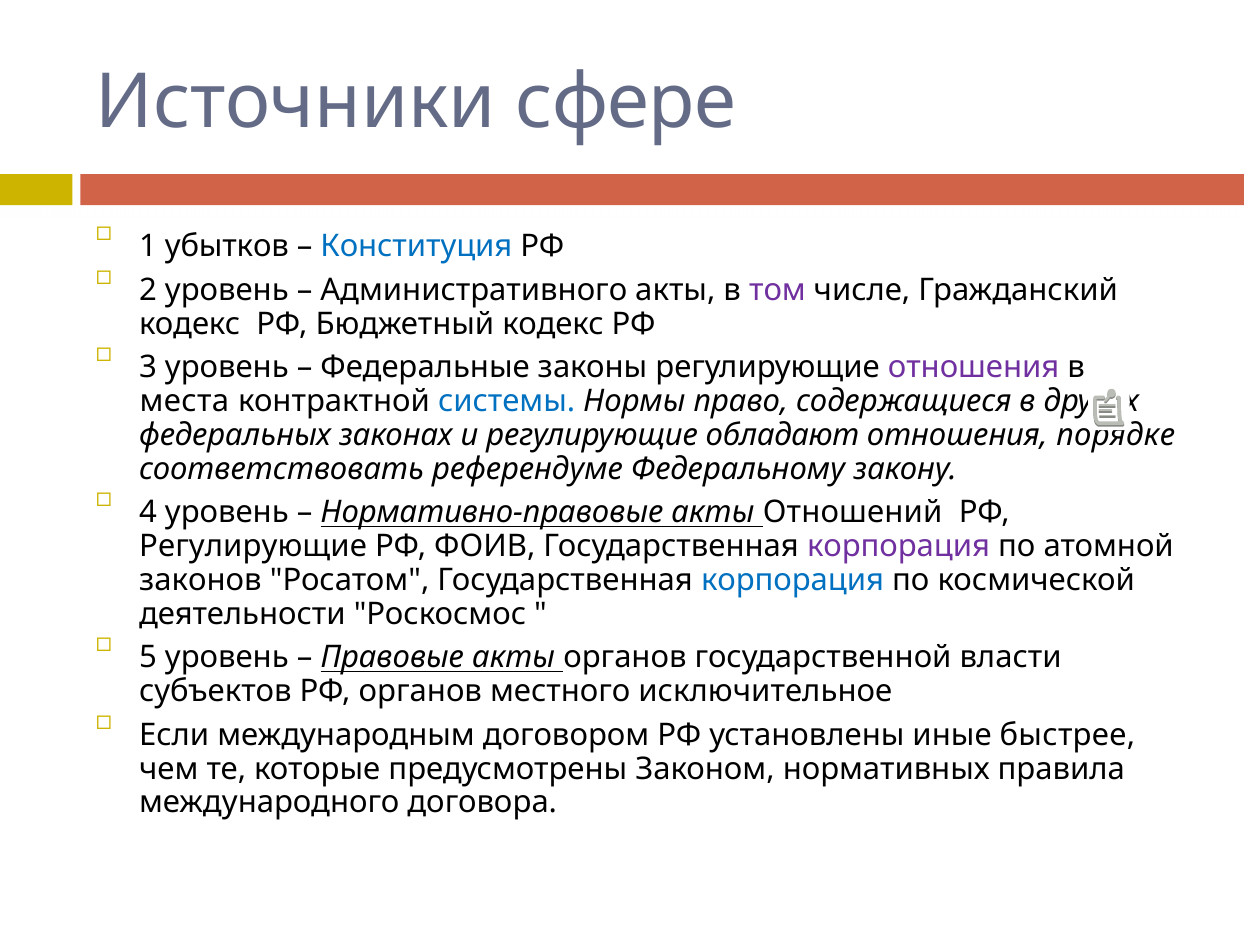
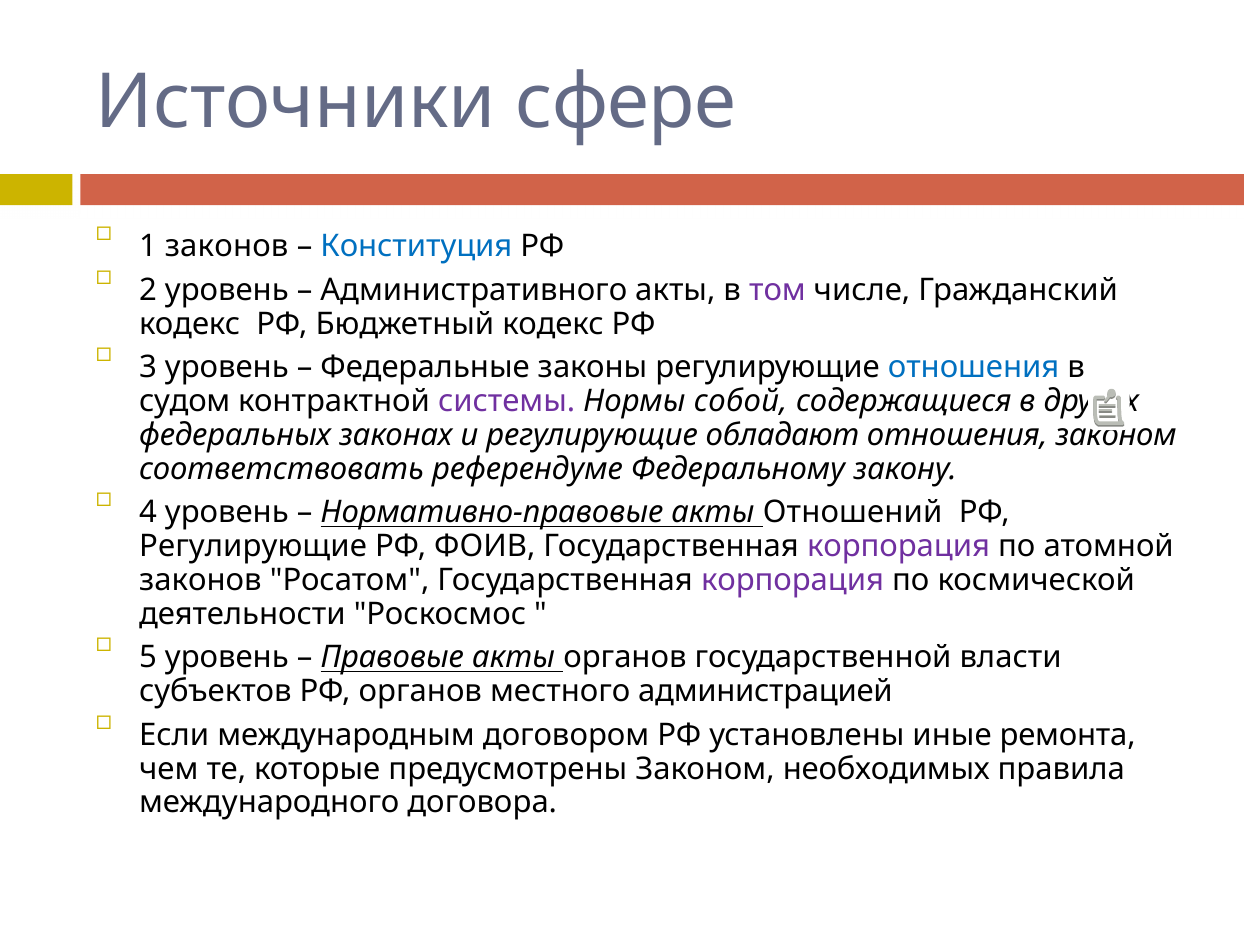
1 убытков: убытков -> законов
отношения at (974, 368) colour: purple -> blue
места: места -> судом
системы colour: blue -> purple
право: право -> собой
отношения порядке: порядке -> законом
корпорация at (793, 580) colour: blue -> purple
исключительное: исключительное -> администрацией
быстрее: быстрее -> ремонта
нормативных: нормативных -> необходимых
